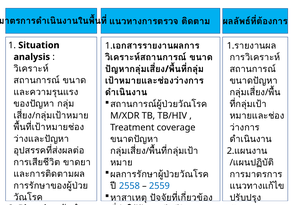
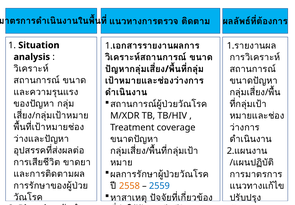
2558 colour: blue -> orange
